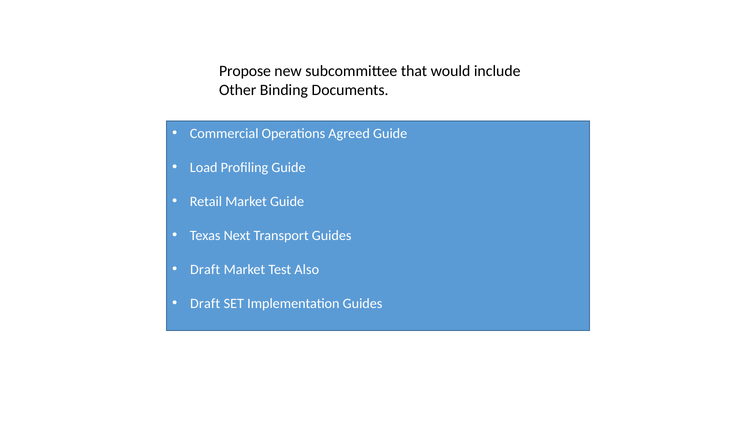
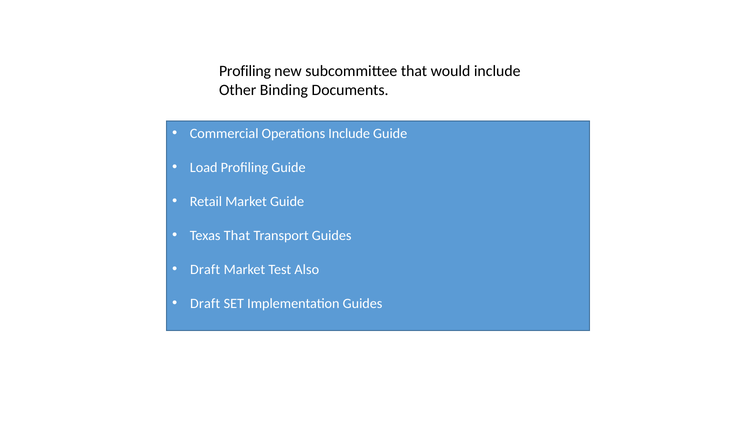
Propose at (245, 71): Propose -> Profiling
Operations Agreed: Agreed -> Include
Texas Next: Next -> That
